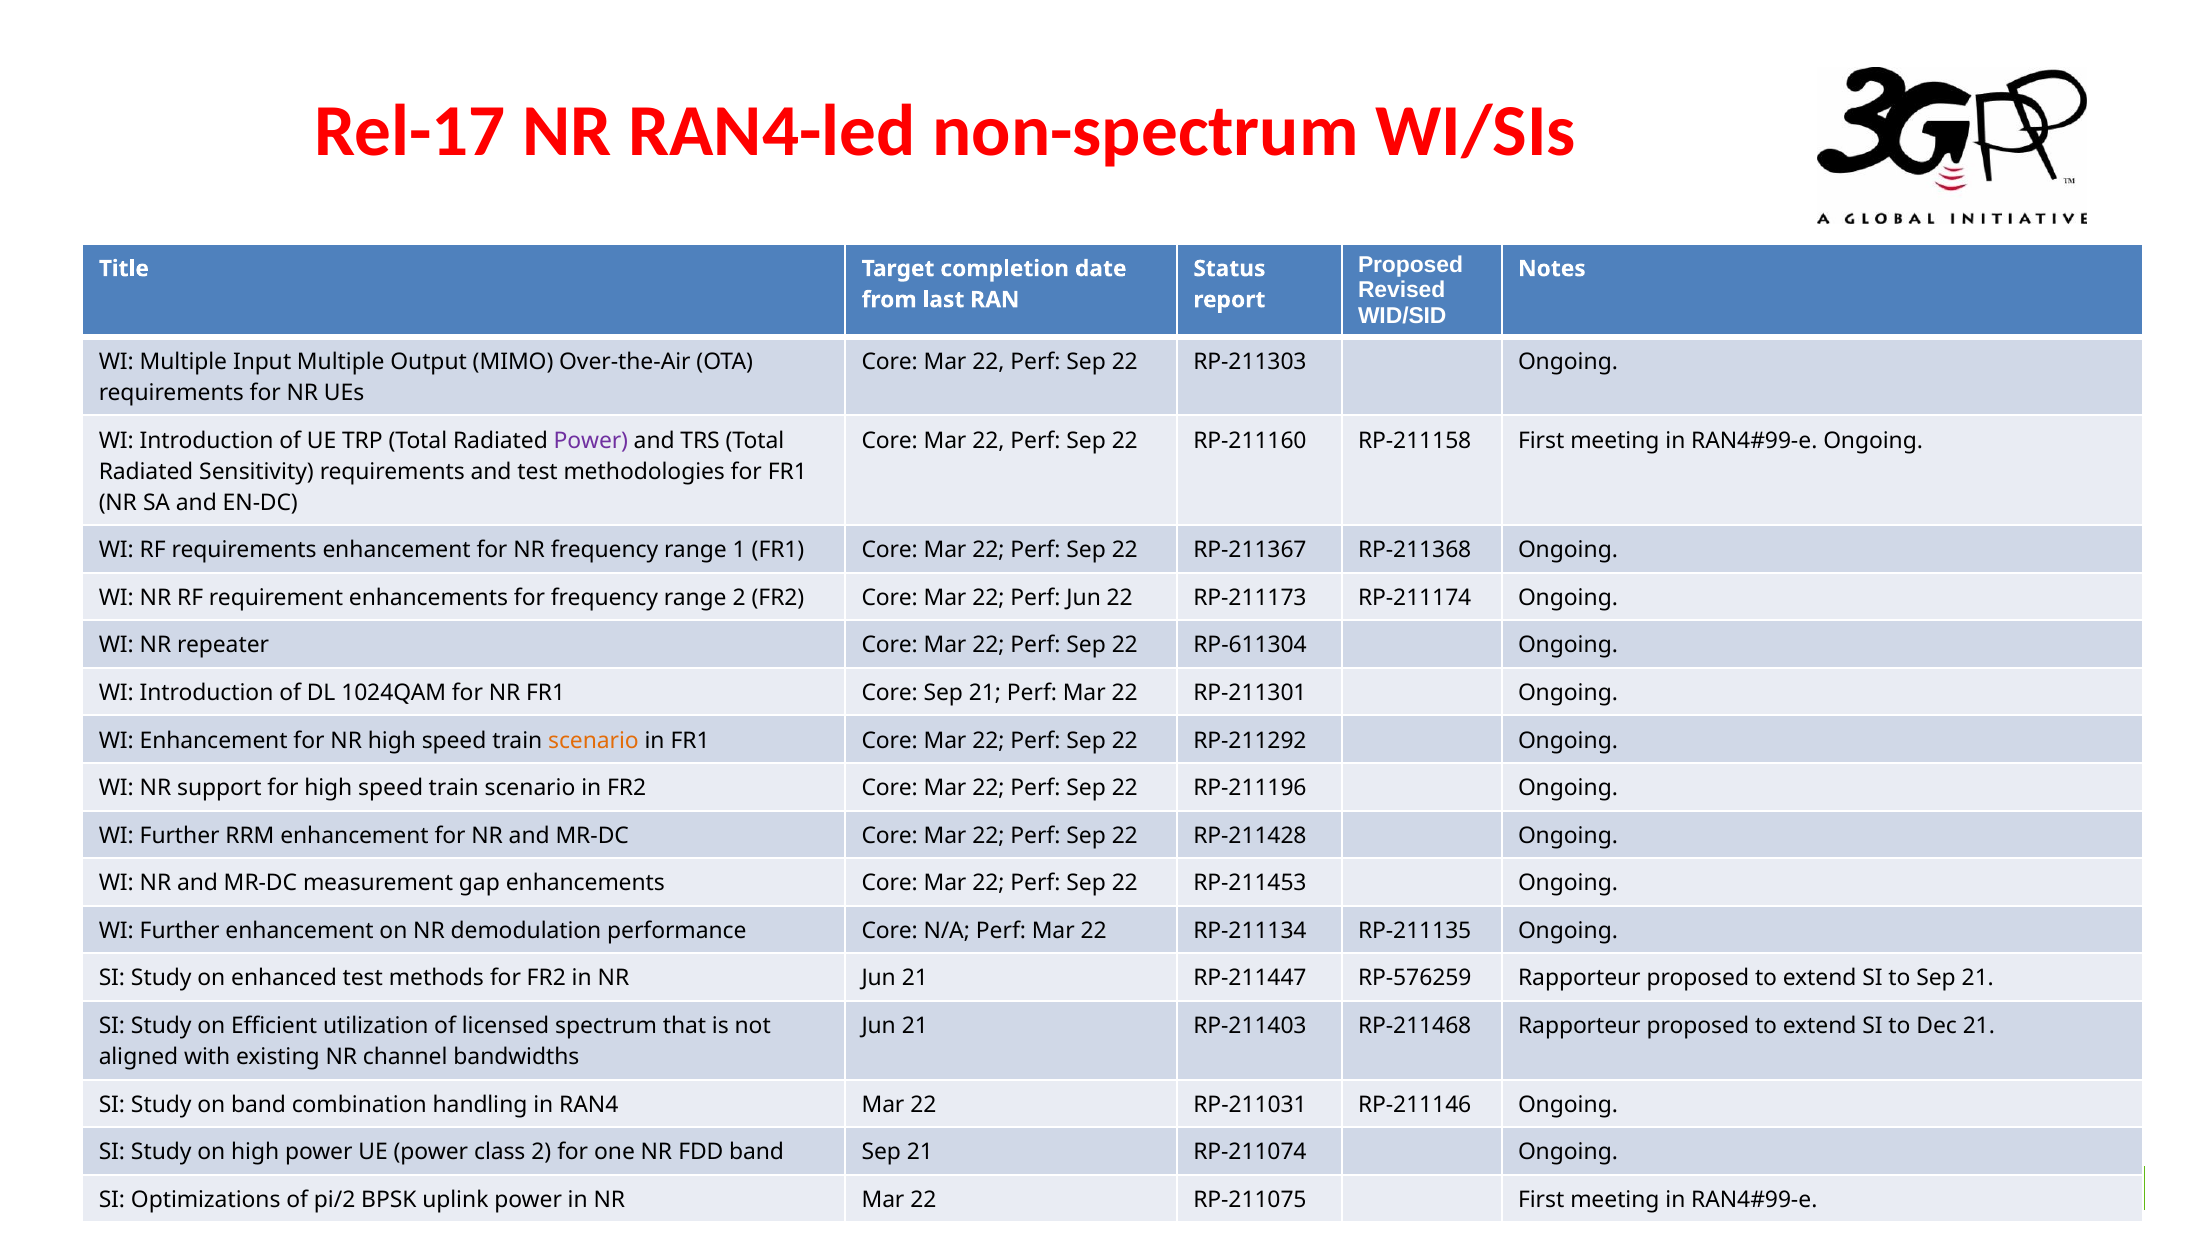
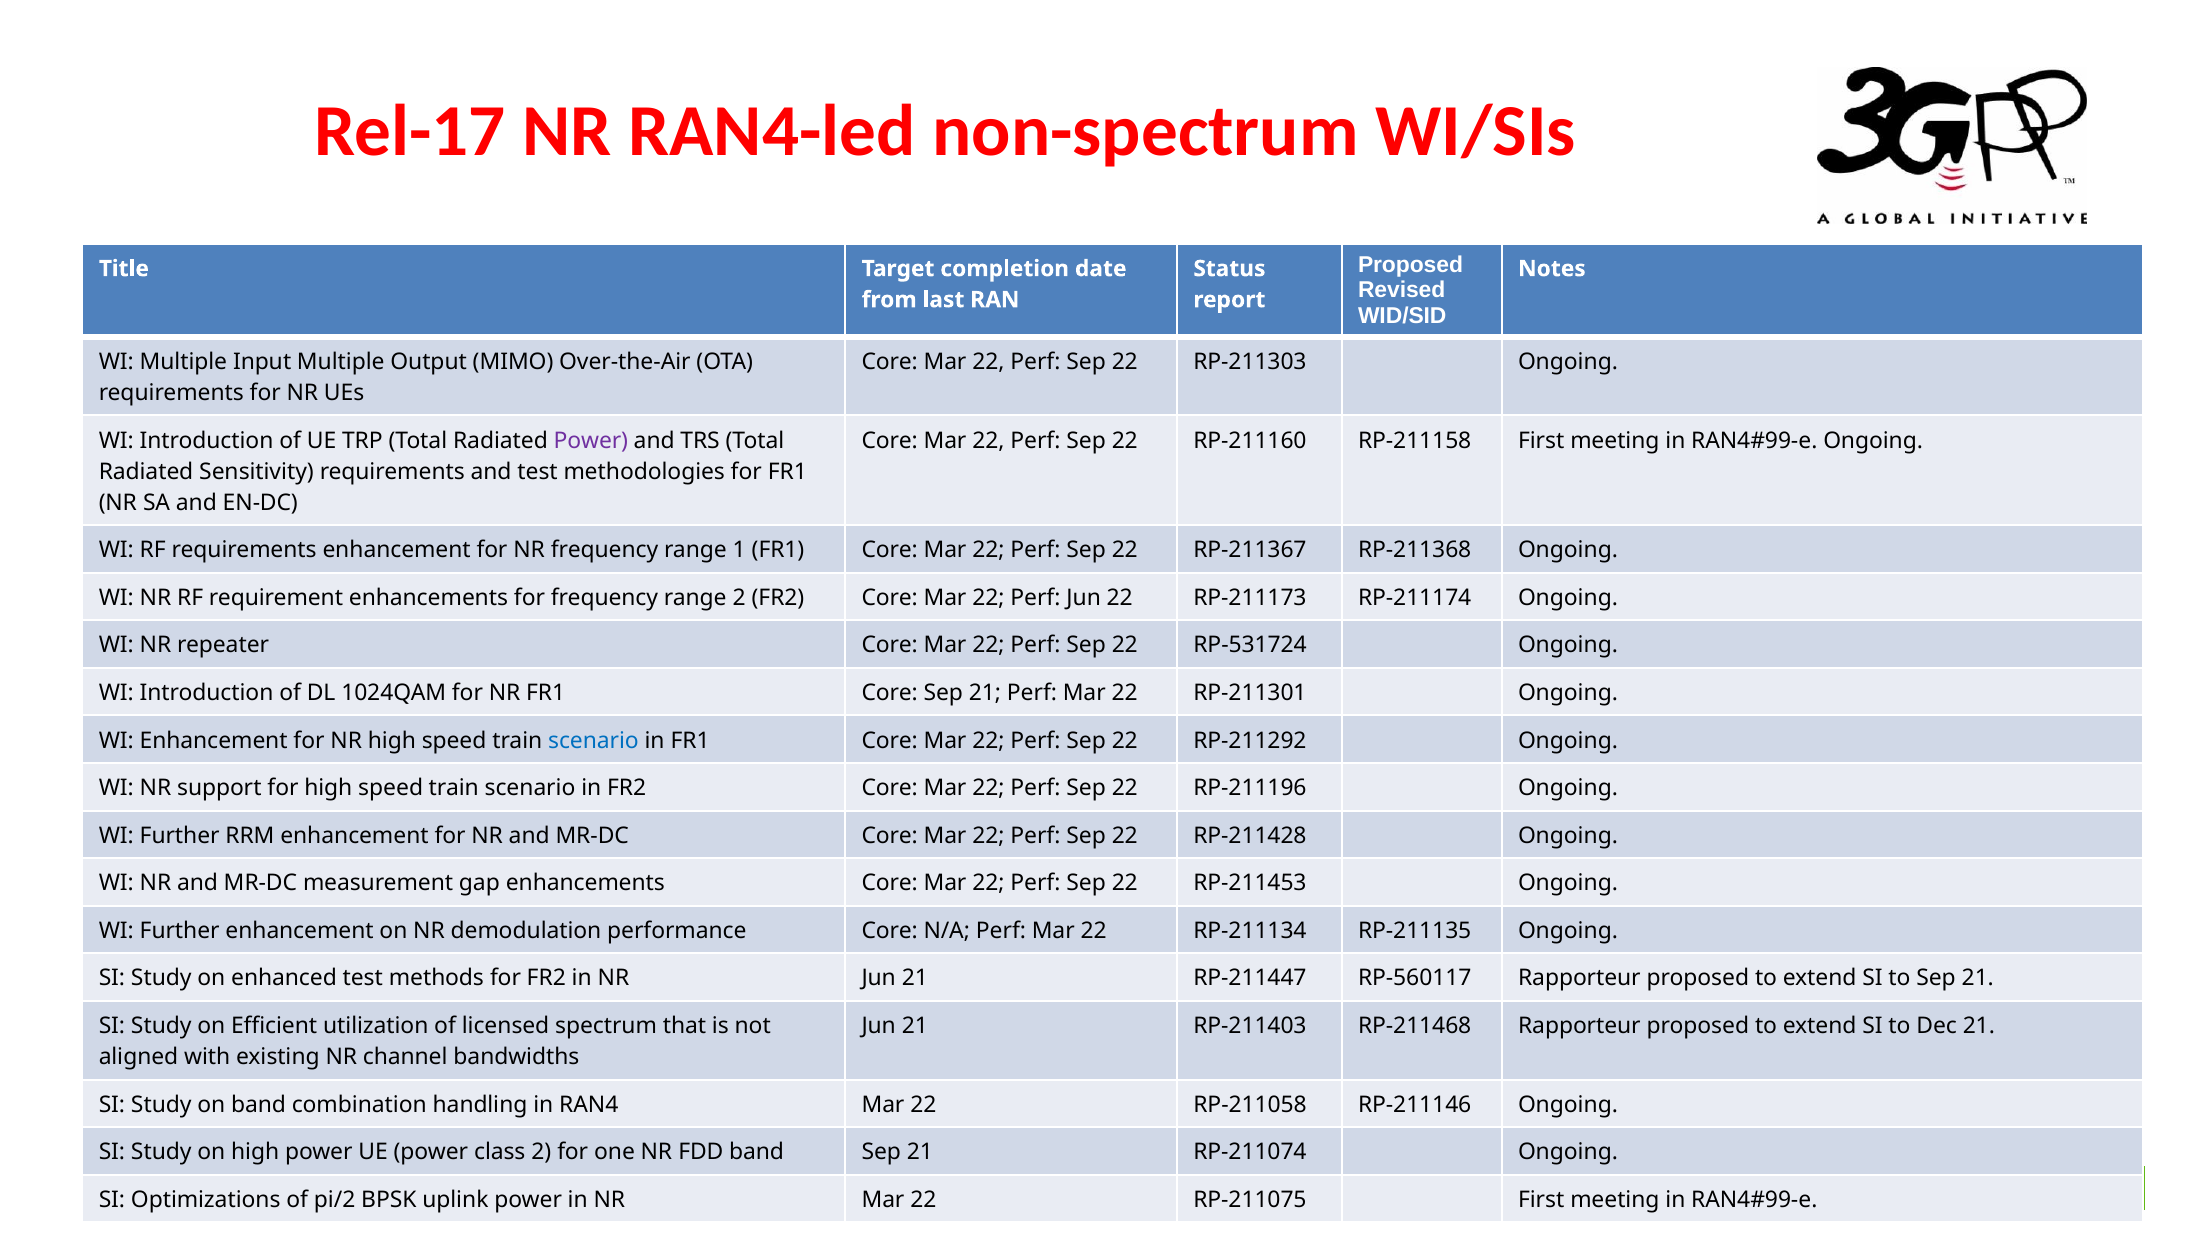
RP-611304: RP-611304 -> RP-531724
scenario at (593, 741) colour: orange -> blue
RP-576259: RP-576259 -> RP-560117
RP-211031: RP-211031 -> RP-211058
